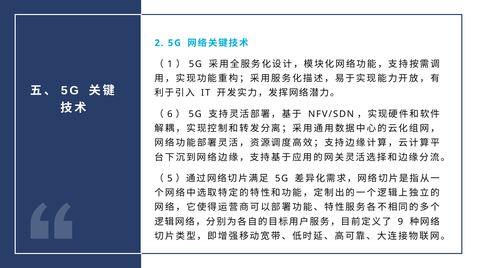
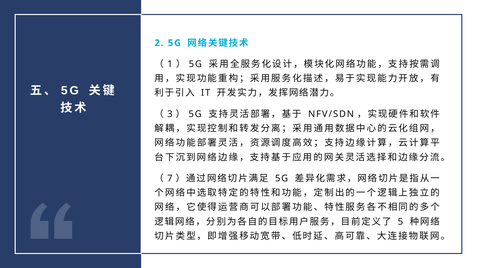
6: 6 -> 3
5: 5 -> 7
9: 9 -> 5
